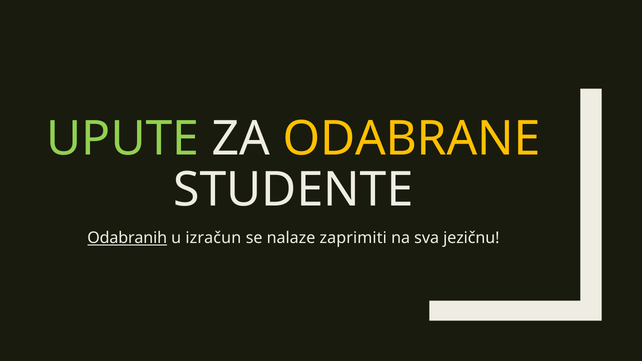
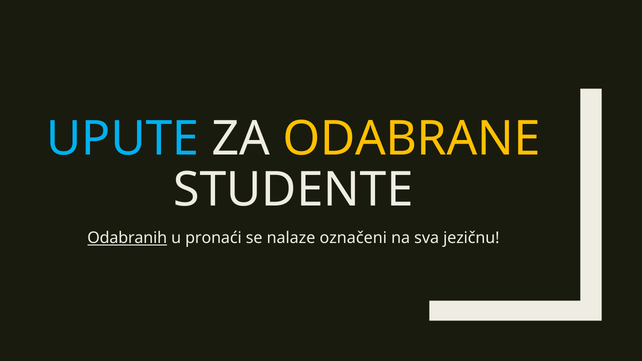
UPUTE colour: light green -> light blue
izračun: izračun -> pronaći
zaprimiti: zaprimiti -> označeni
